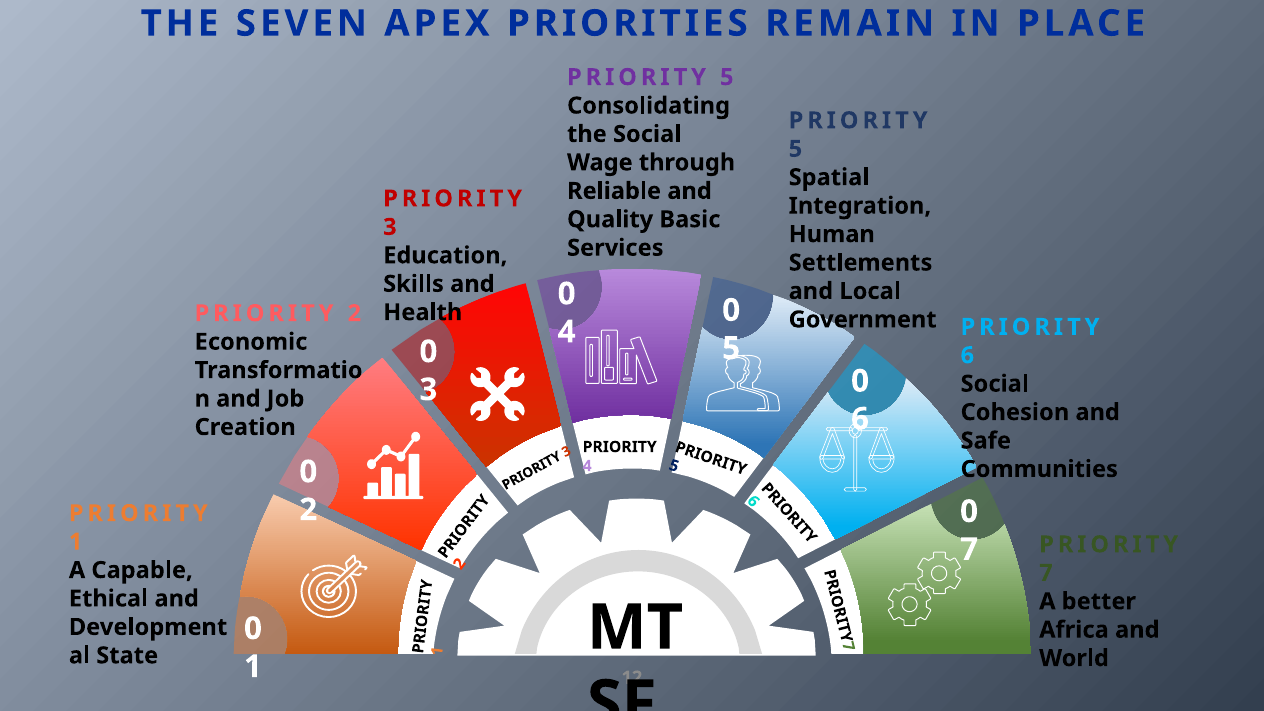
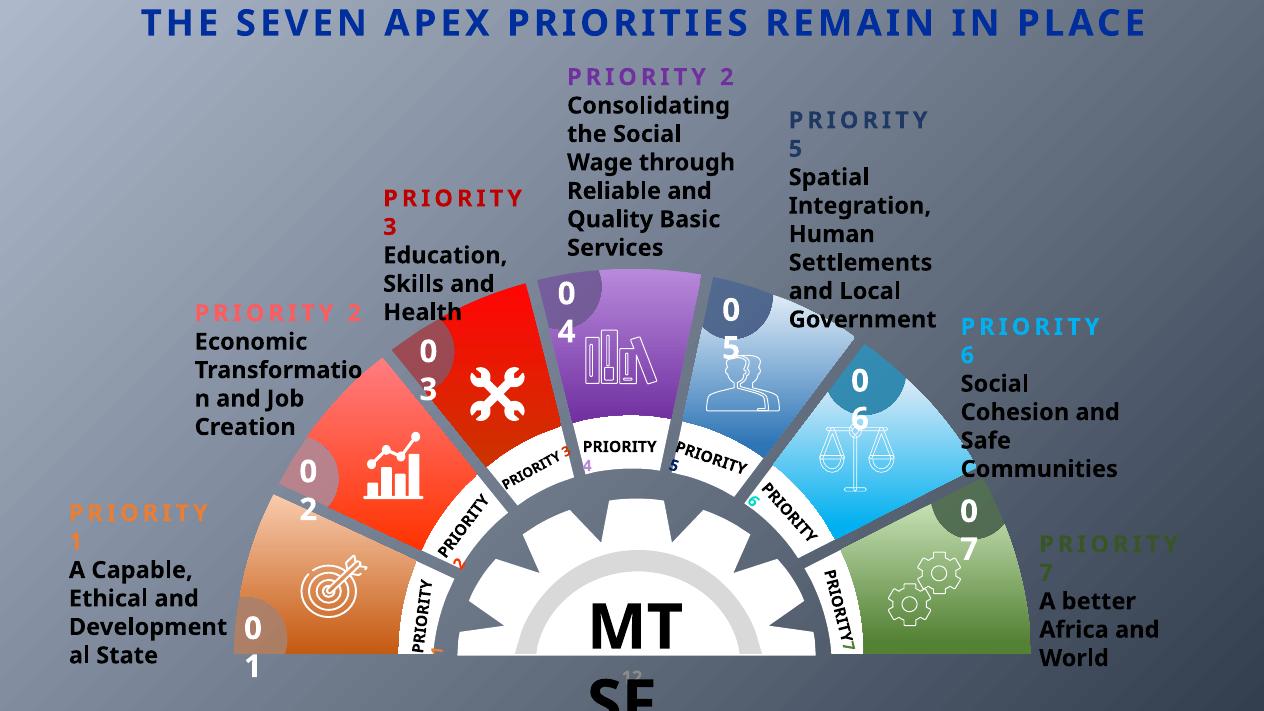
5 at (727, 77): 5 -> 2
